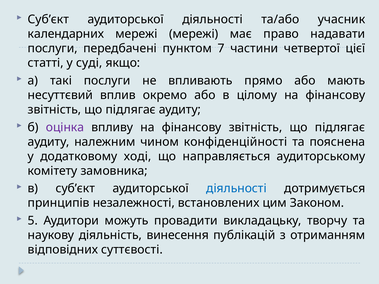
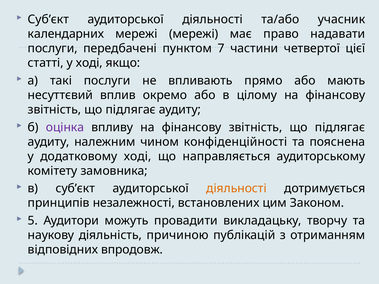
у суді: суді -> ході
діяльності at (236, 189) colour: blue -> orange
винесення: винесення -> причиною
суттєвості: суттєвості -> впродовж
